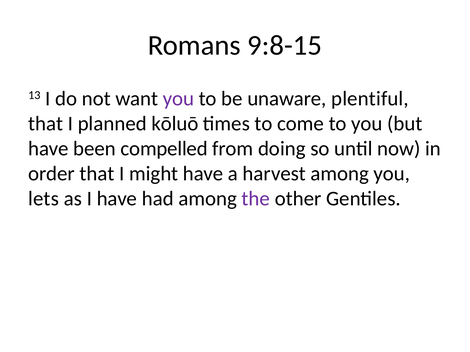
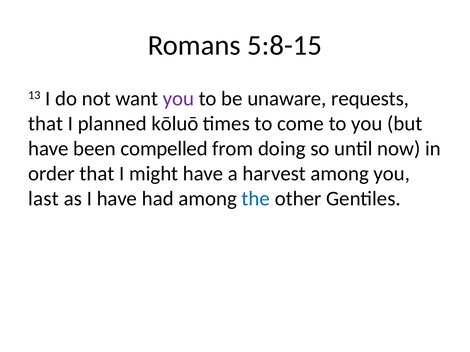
9:8-15: 9:8-15 -> 5:8-15
plentiful: plentiful -> requests
lets: lets -> last
the colour: purple -> blue
